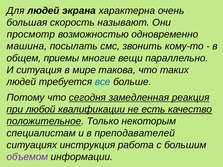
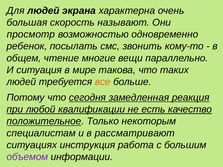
машина: машина -> ребенок
приемы: приемы -> чтение
все colour: blue -> orange
преподавателей: преподавателей -> рассматривают
